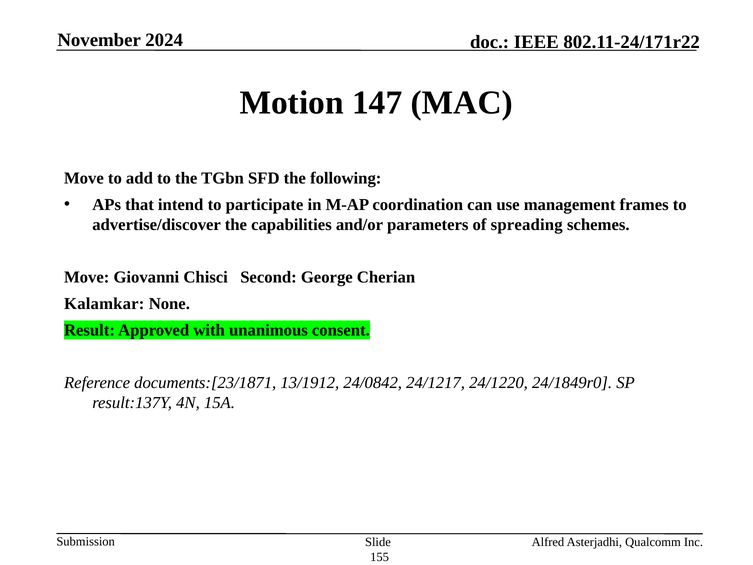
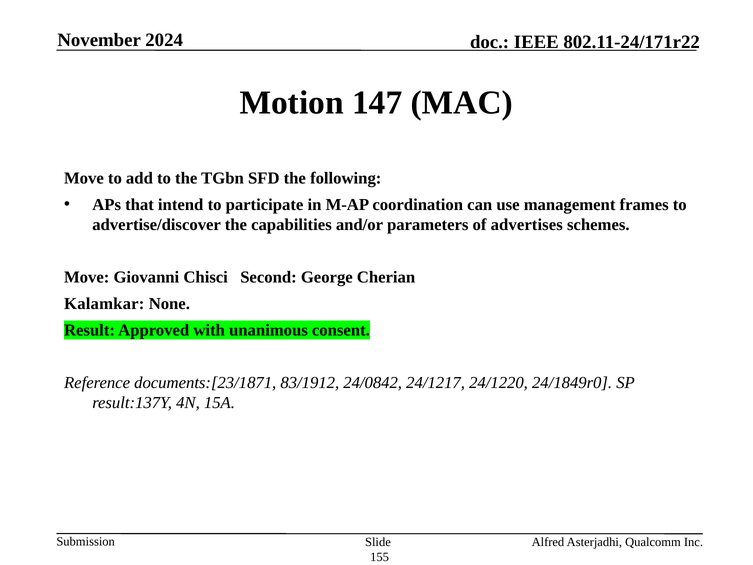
spreading: spreading -> advertises
13/1912: 13/1912 -> 83/1912
